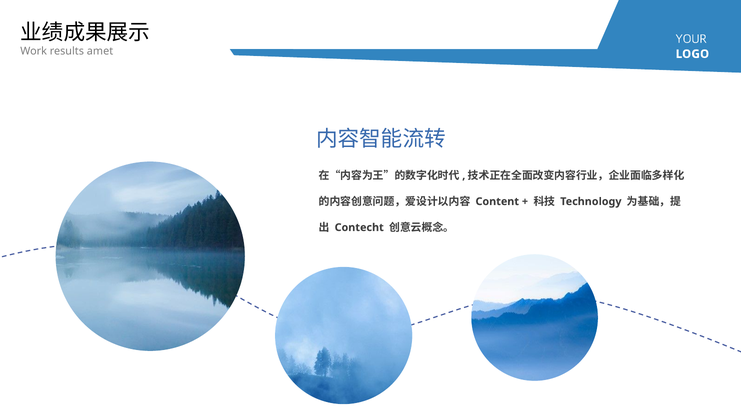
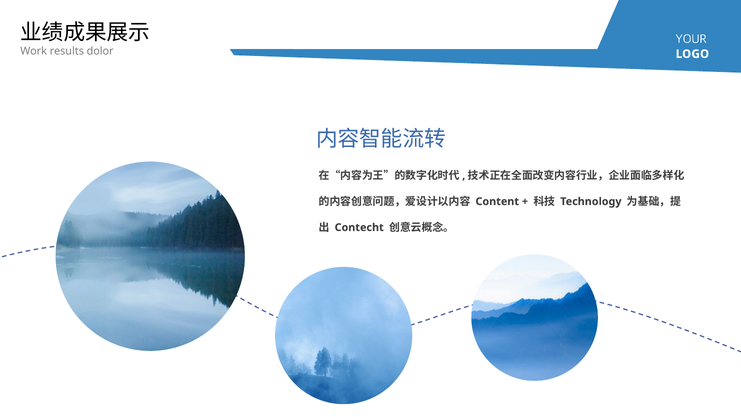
amet: amet -> dolor
